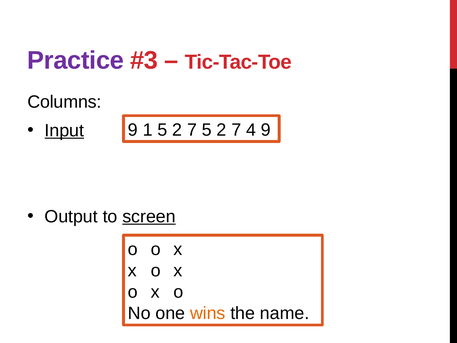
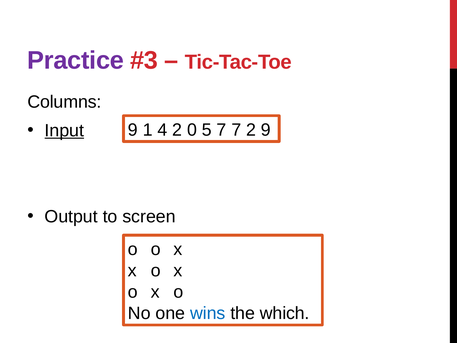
1 5: 5 -> 4
7 at (192, 130): 7 -> 0
2 at (222, 130): 2 -> 7
7 4: 4 -> 2
screen underline: present -> none
wins colour: orange -> blue
name: name -> which
